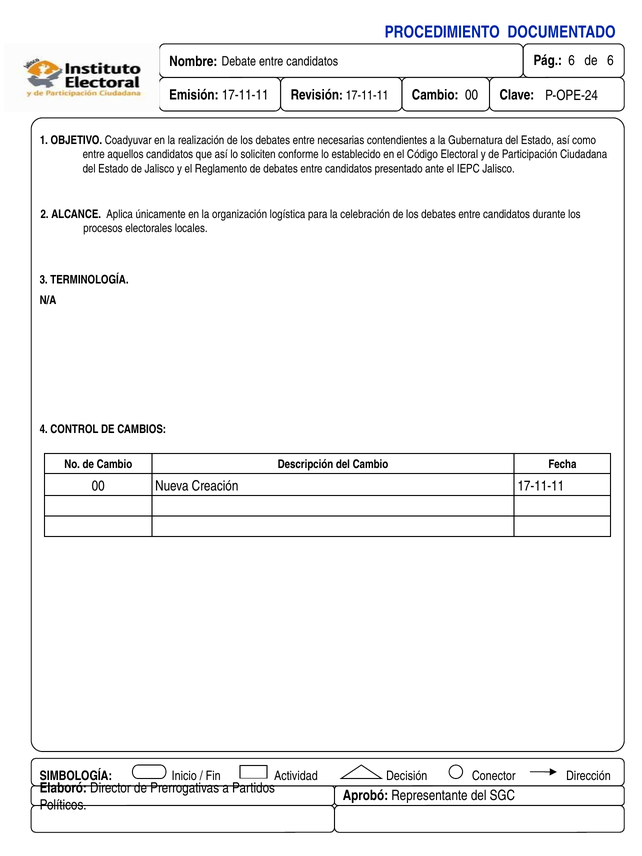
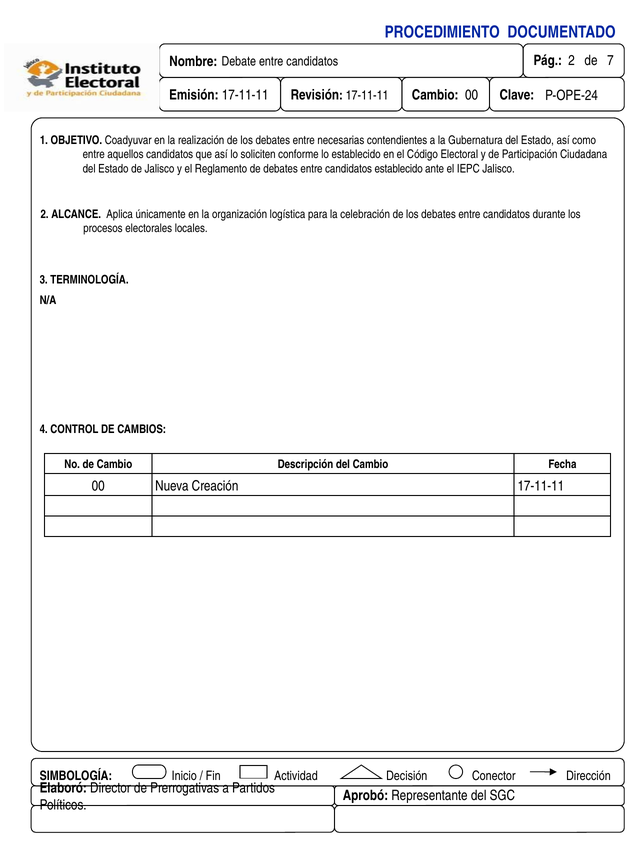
6 at (572, 60): 6 -> 2
de 6: 6 -> 7
candidatos presentado: presentado -> establecido
